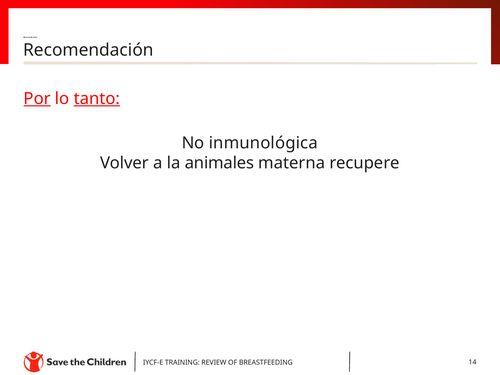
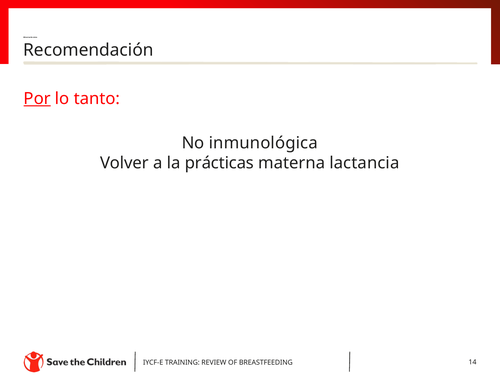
tanto underline: present -> none
animales: animales -> prácticas
recupere: recupere -> lactancia
